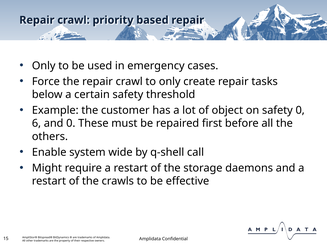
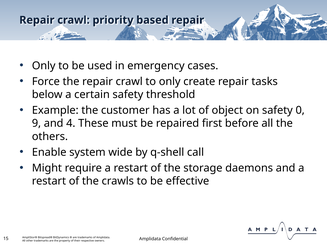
6: 6 -> 9
and 0: 0 -> 4
